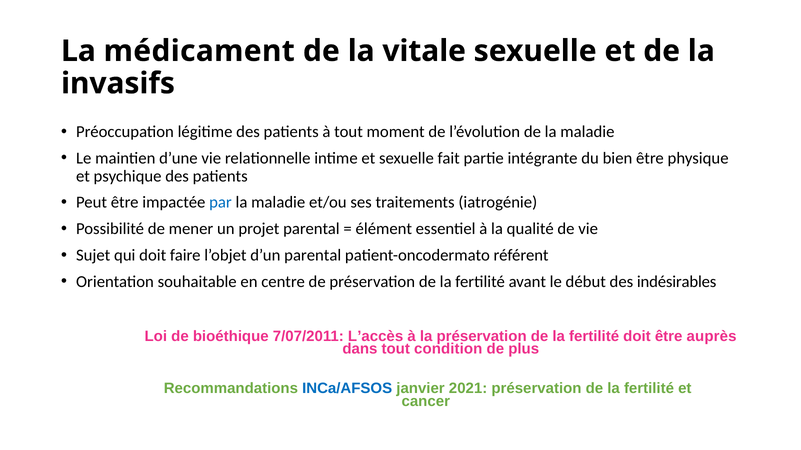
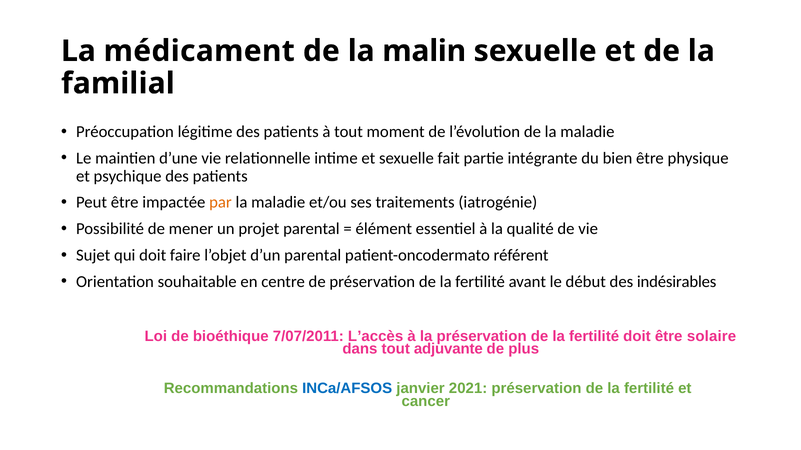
vitale: vitale -> malin
invasifs: invasifs -> familial
par colour: blue -> orange
auprès: auprès -> solaire
condition: condition -> adjuvante
